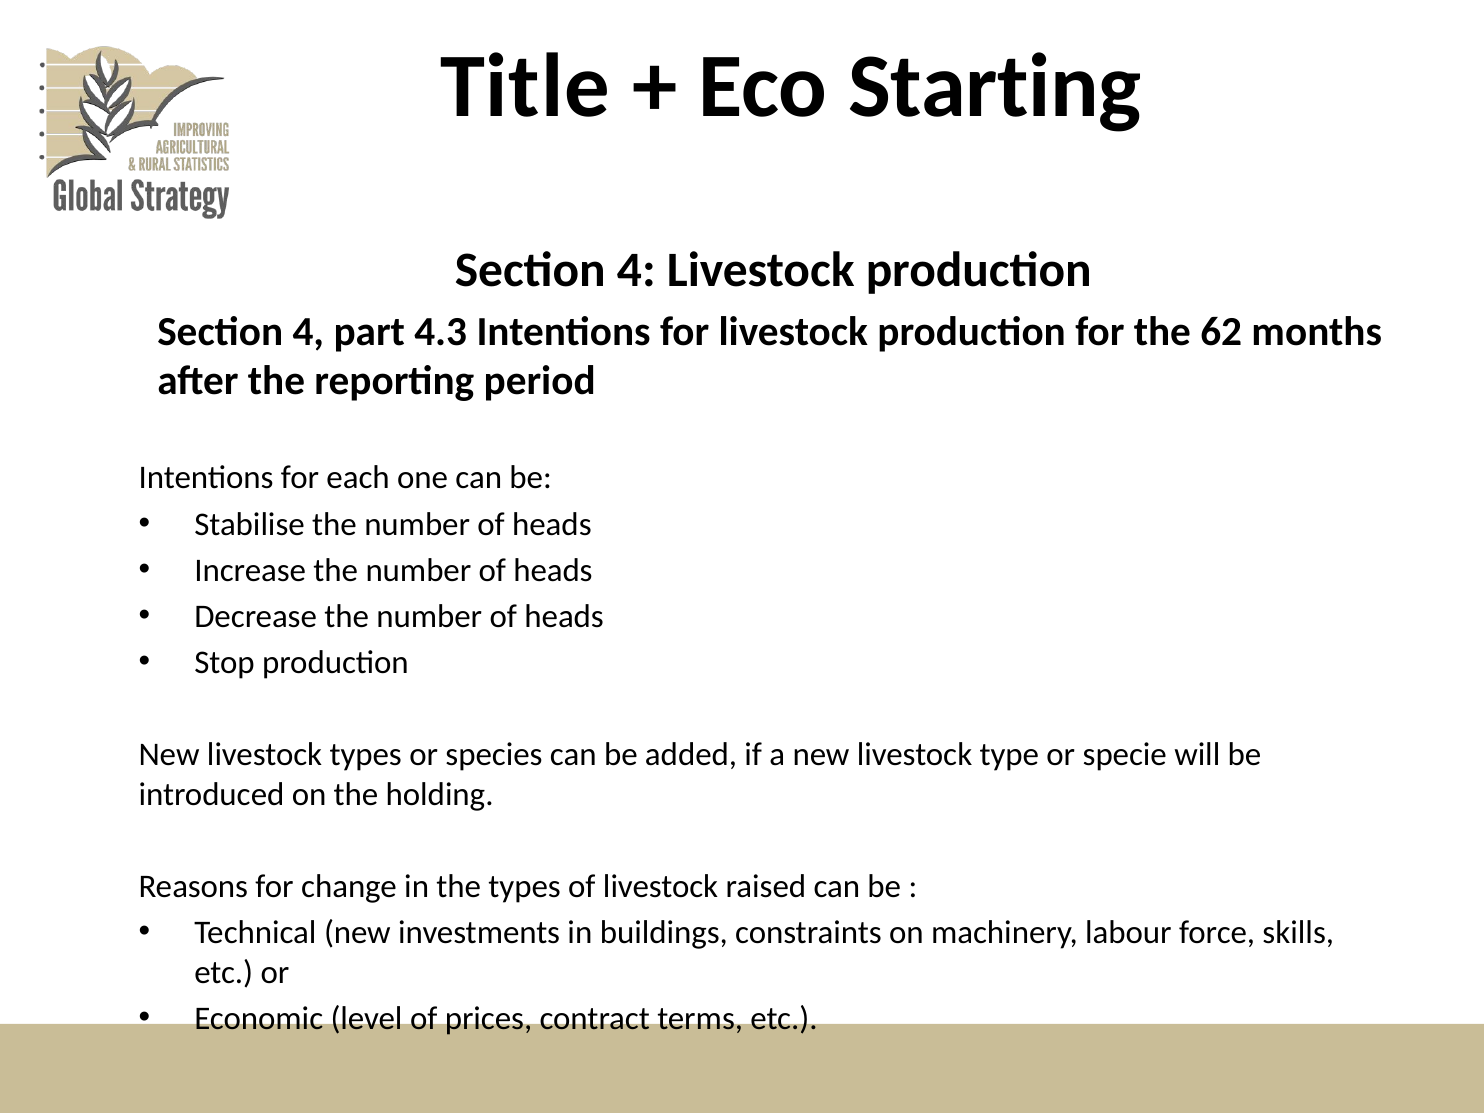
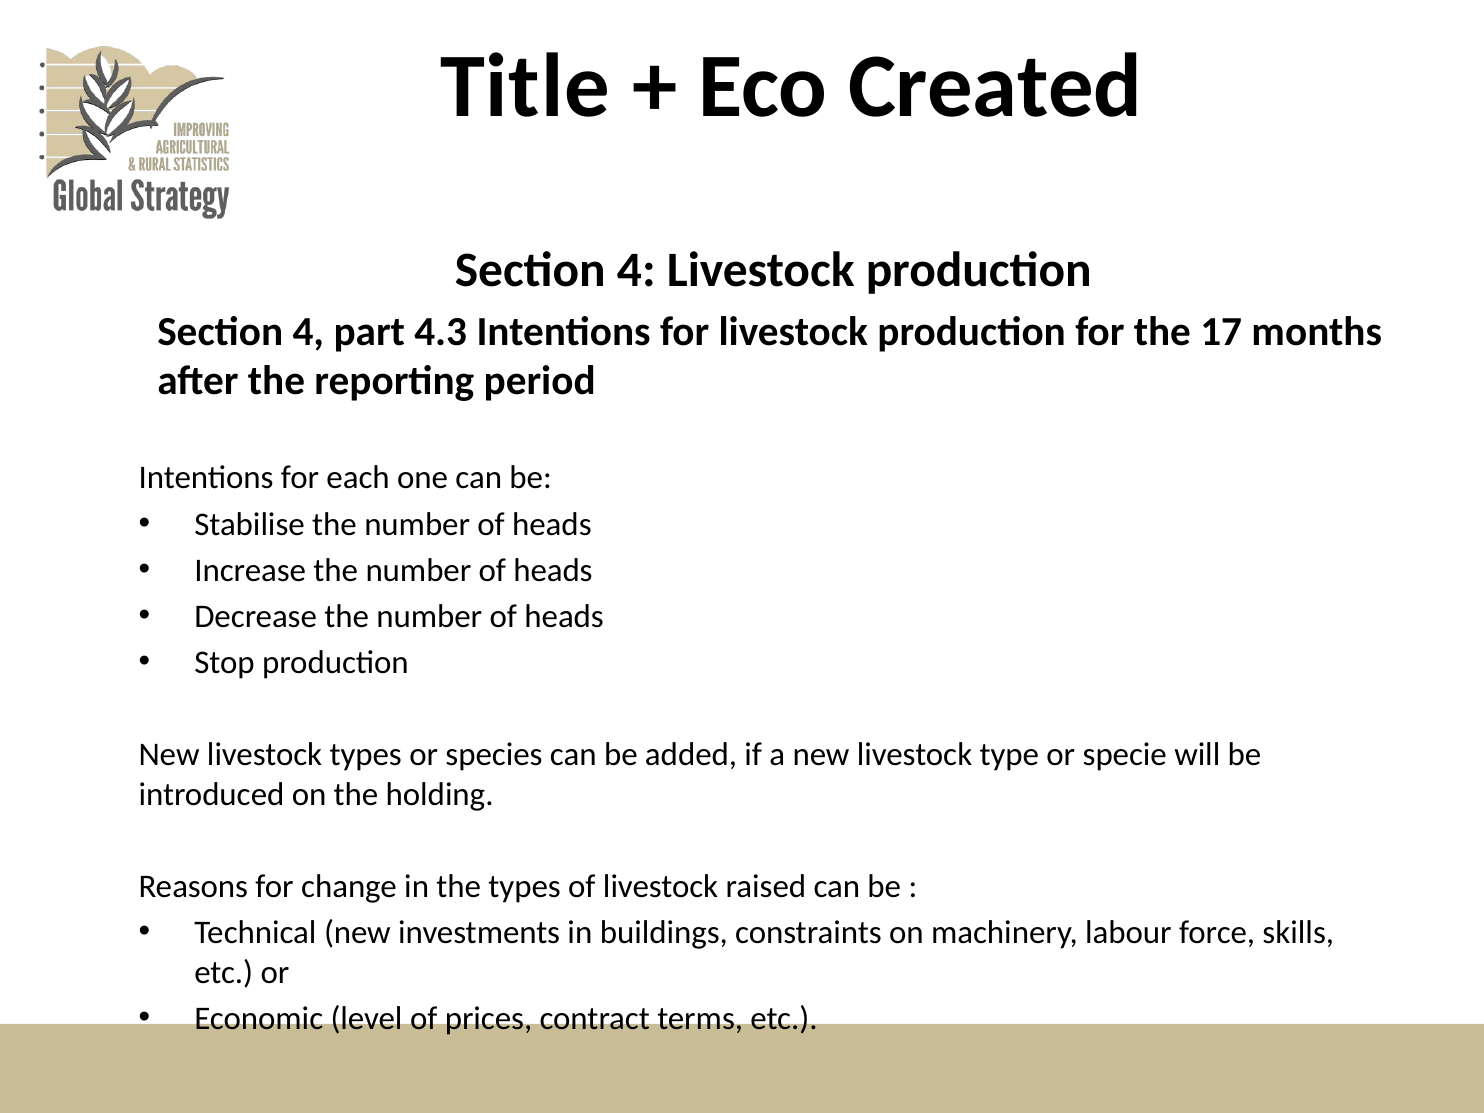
Starting: Starting -> Created
62: 62 -> 17
